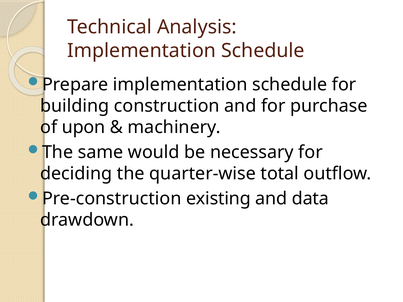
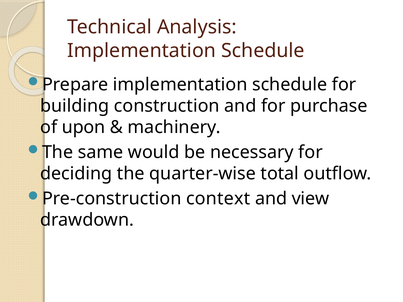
existing: existing -> context
data: data -> view
